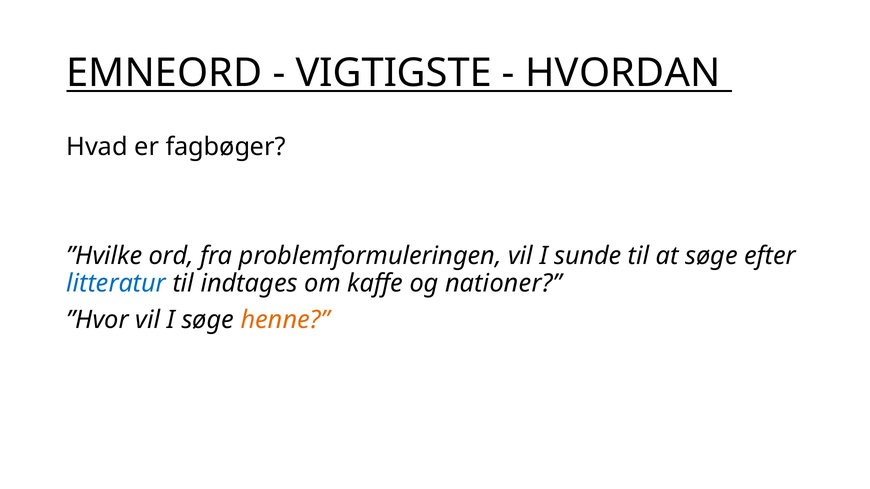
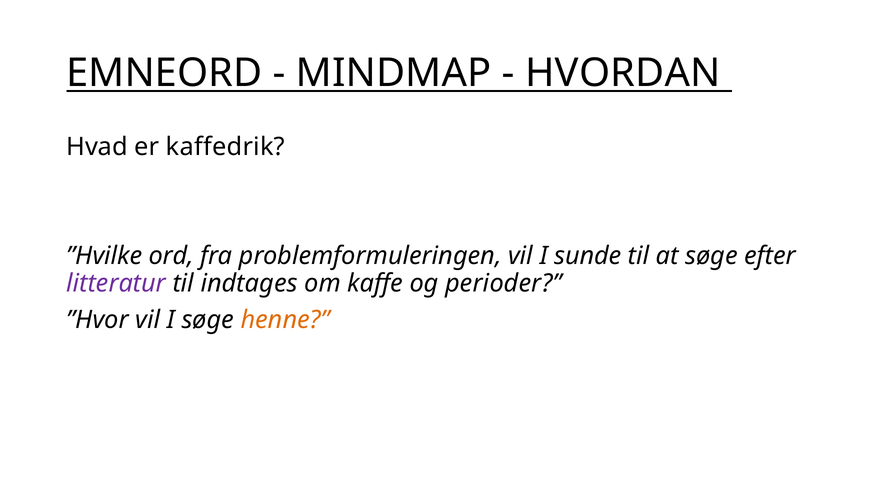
VIGTIGSTE: VIGTIGSTE -> MINDMAP
fagbøger: fagbøger -> kaffedrik
litteratur colour: blue -> purple
nationer: nationer -> perioder
